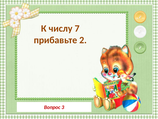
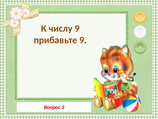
числу 7: 7 -> 9
прибавьте 2: 2 -> 9
